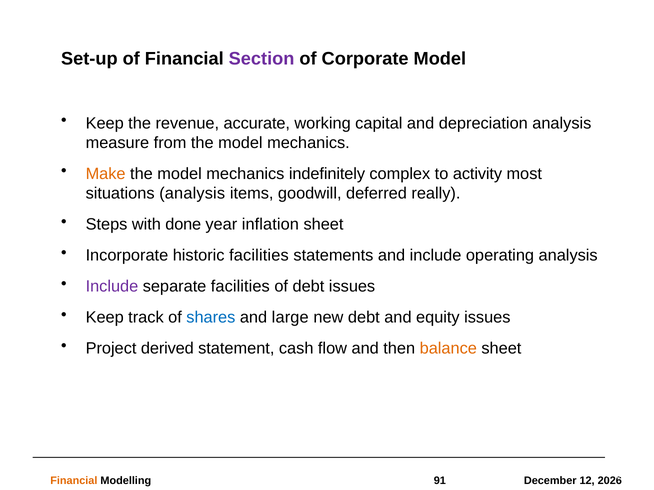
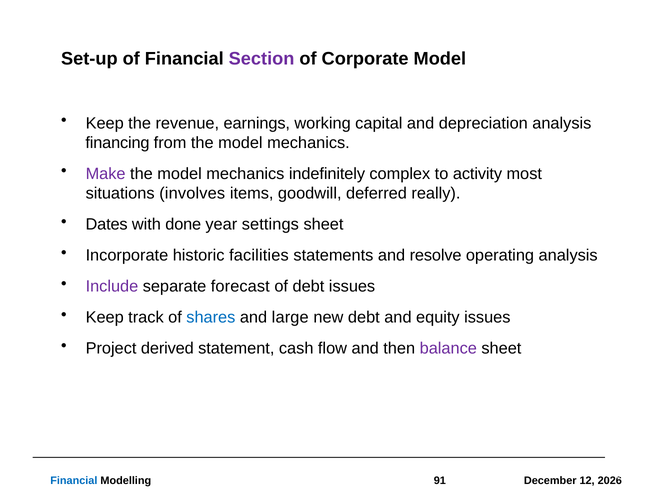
accurate: accurate -> earnings
measure: measure -> financing
Make colour: orange -> purple
situations analysis: analysis -> involves
Steps: Steps -> Dates
inflation: inflation -> settings
and include: include -> resolve
separate facilities: facilities -> forecast
balance colour: orange -> purple
Financial at (74, 481) colour: orange -> blue
